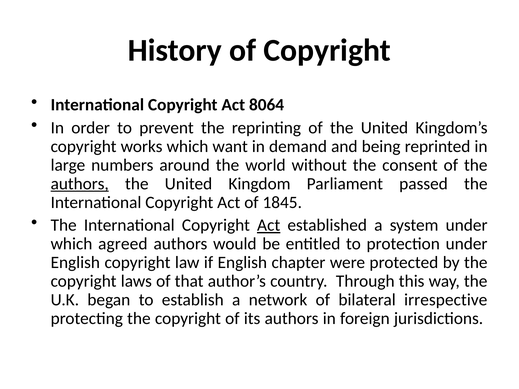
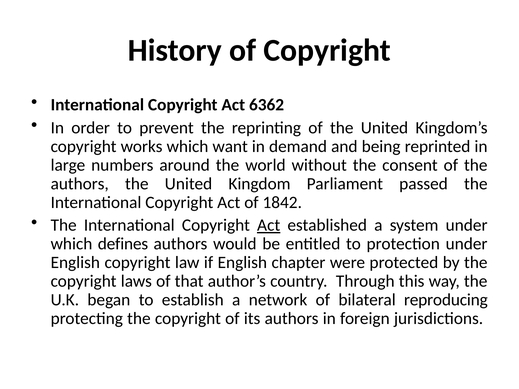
8064: 8064 -> 6362
authors at (80, 184) underline: present -> none
1845: 1845 -> 1842
agreed: agreed -> defines
irrespective: irrespective -> reproducing
